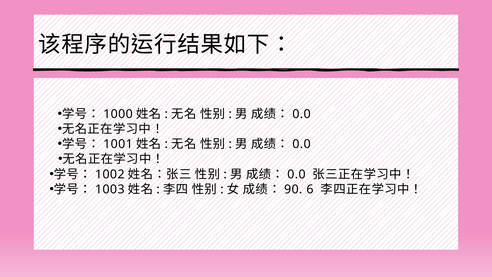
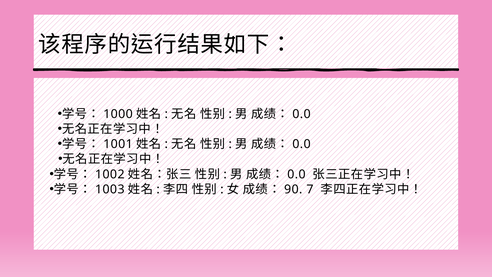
6: 6 -> 7
